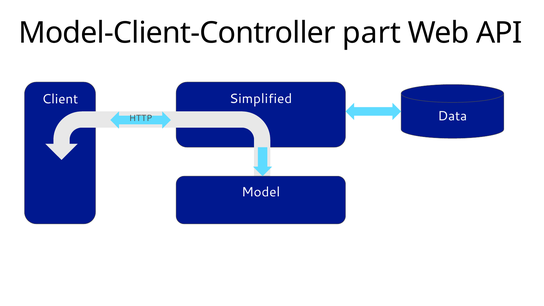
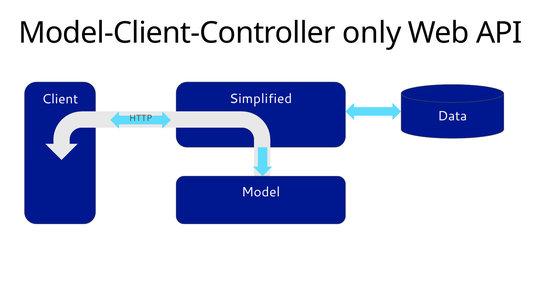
part: part -> only
